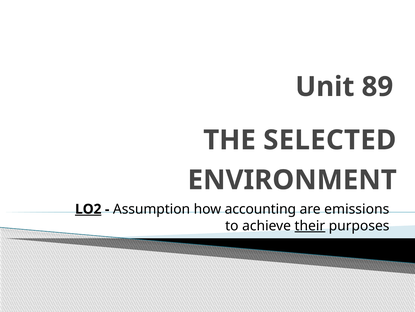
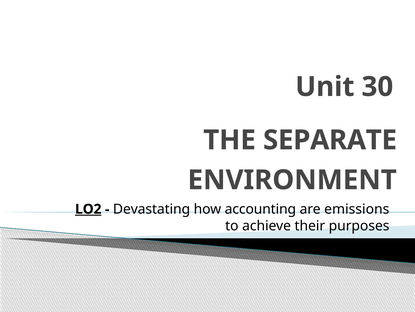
89: 89 -> 30
SELECTED: SELECTED -> SEPARATE
Assumption: Assumption -> Devastating
their underline: present -> none
